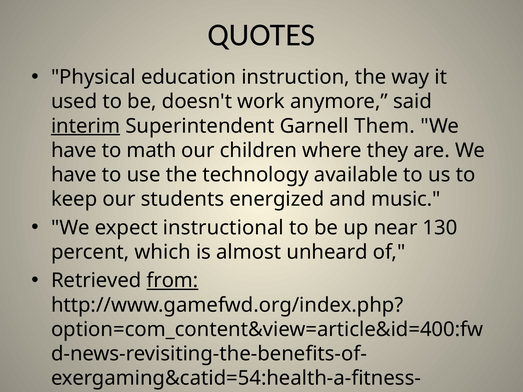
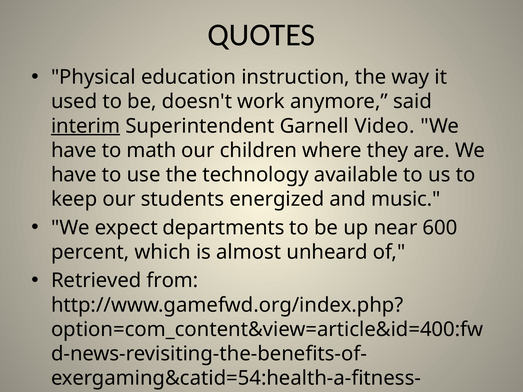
Them: Them -> Video
instructional: instructional -> departments
130: 130 -> 600
from underline: present -> none
